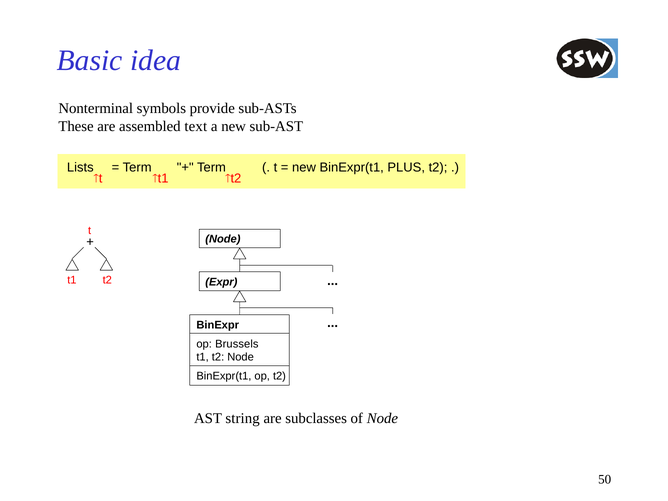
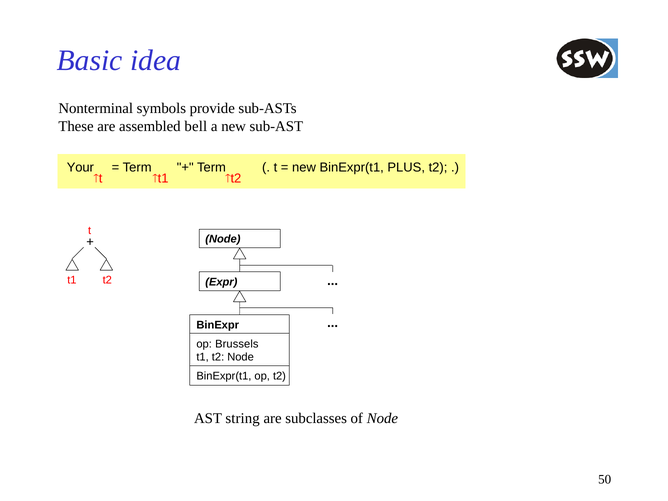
text: text -> bell
Lists: Lists -> Your
